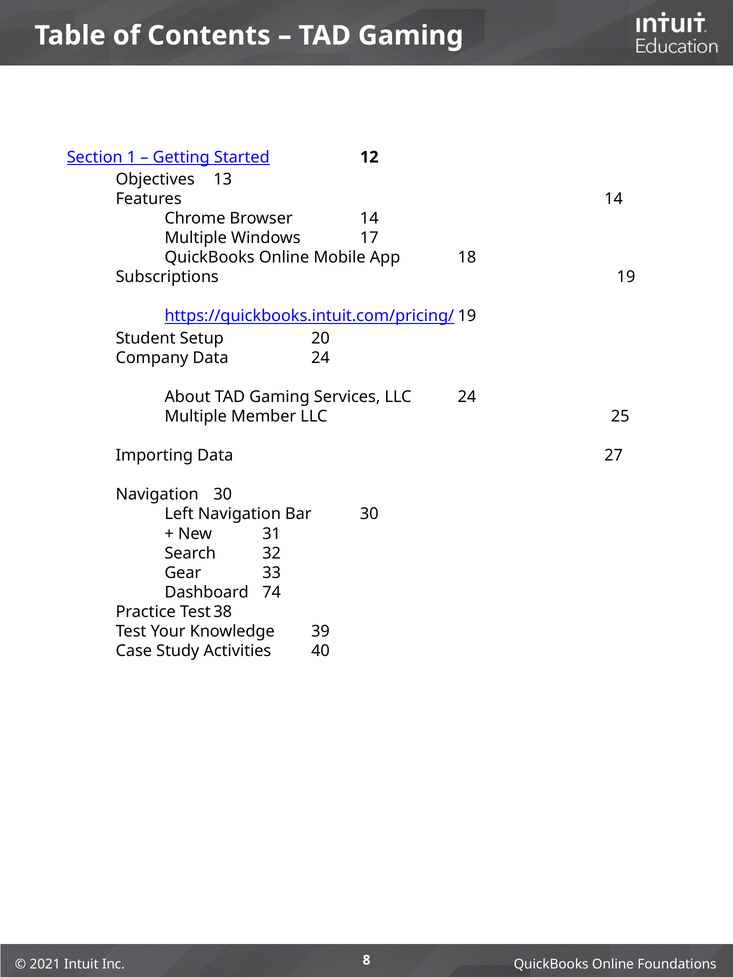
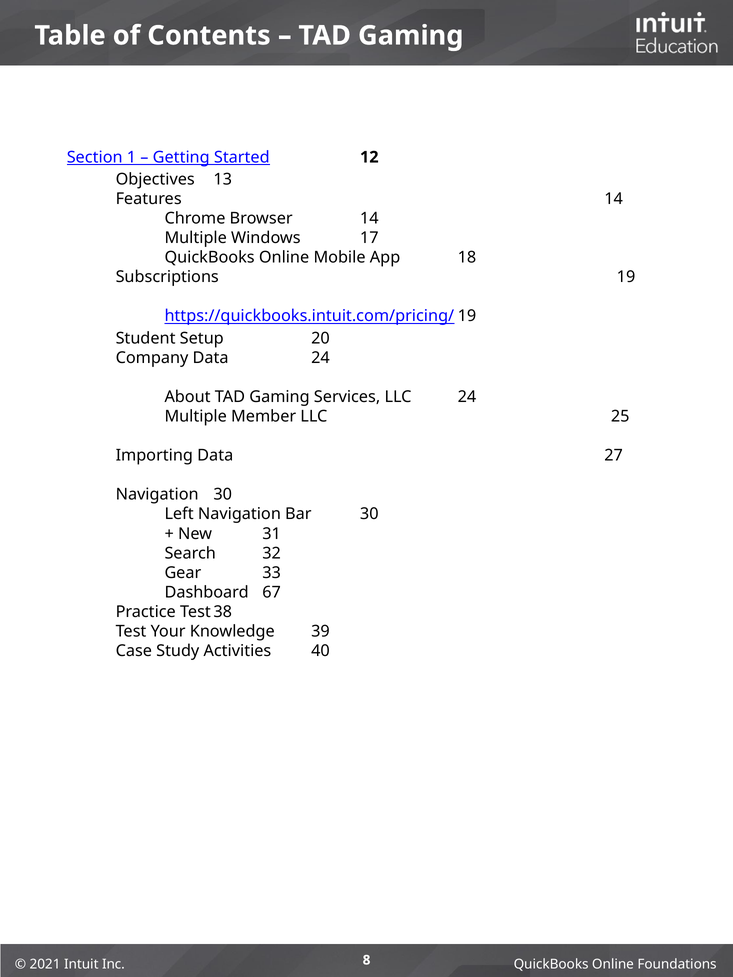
74: 74 -> 67
